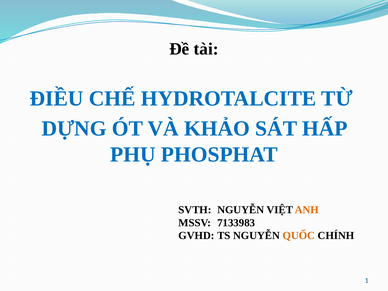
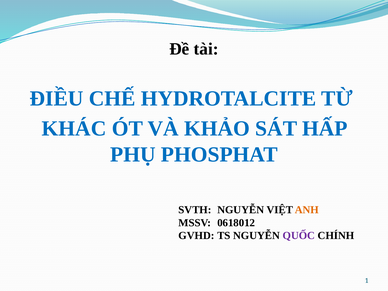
DỰNG: DỰNG -> KHÁC
7133983: 7133983 -> 0618012
QUỐC colour: orange -> purple
